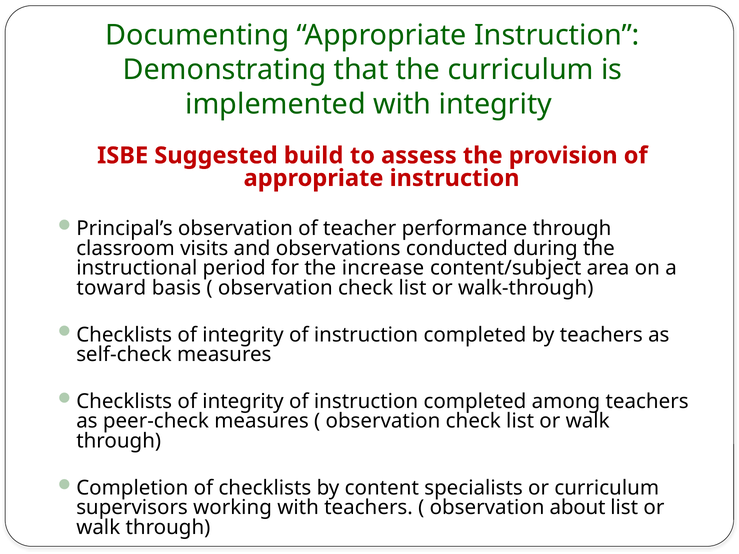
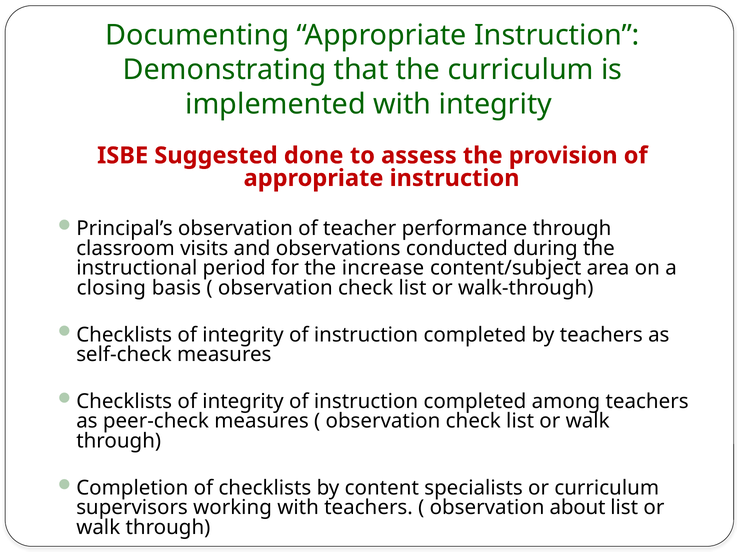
build: build -> done
toward: toward -> closing
